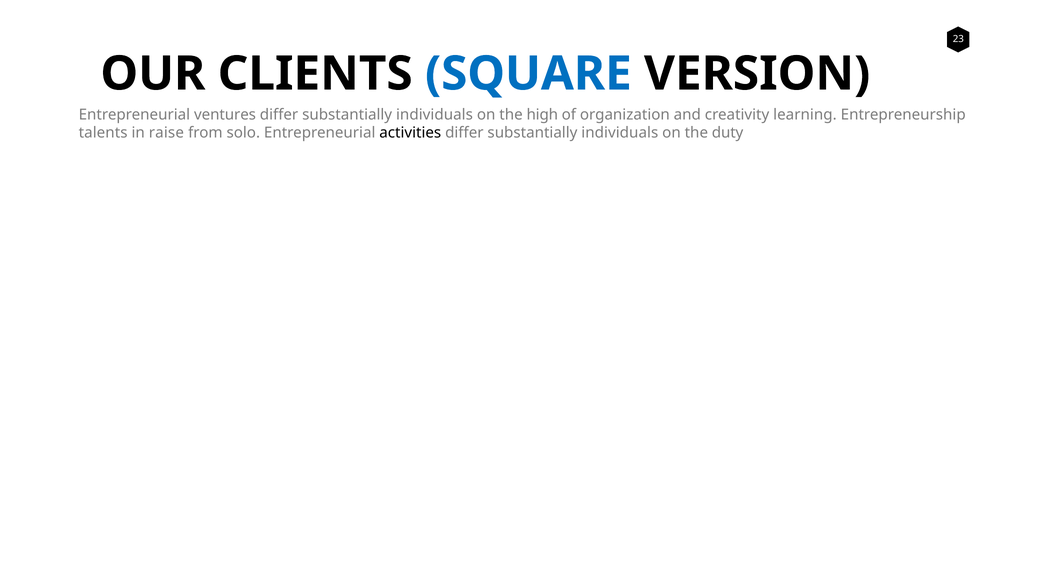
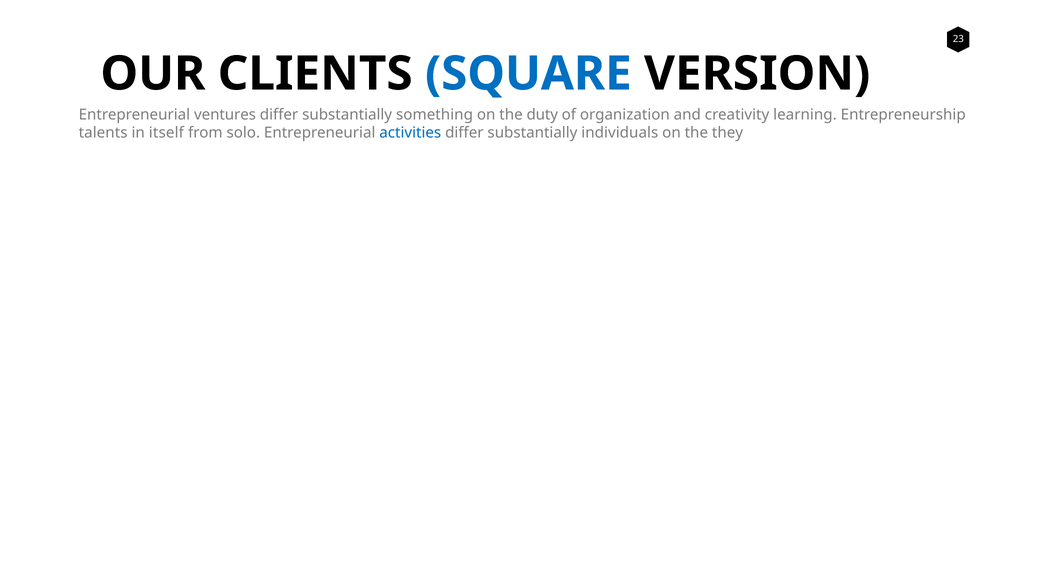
individuals at (434, 115): individuals -> something
high: high -> duty
raise: raise -> itself
activities colour: black -> blue
duty: duty -> they
